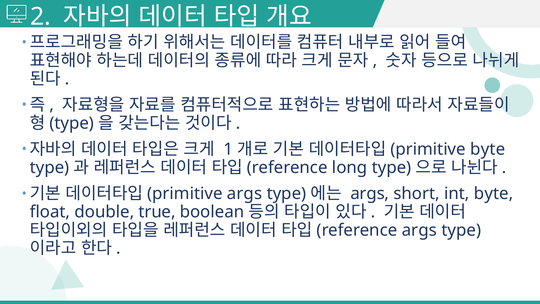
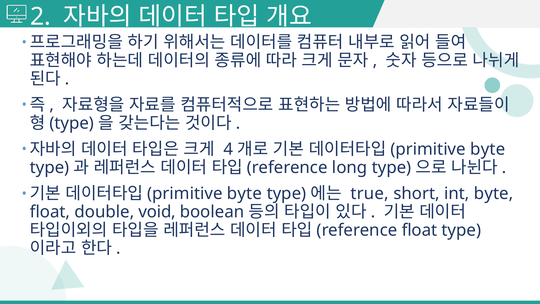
1: 1 -> 4
args at (245, 194): args -> byte
args at (370, 194): args -> true
true: true -> void
args at (419, 230): args -> float
